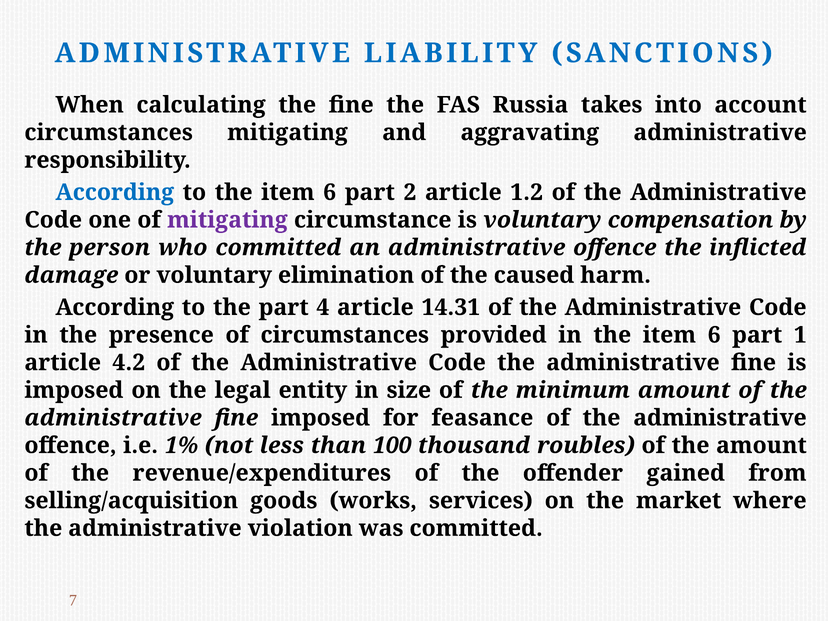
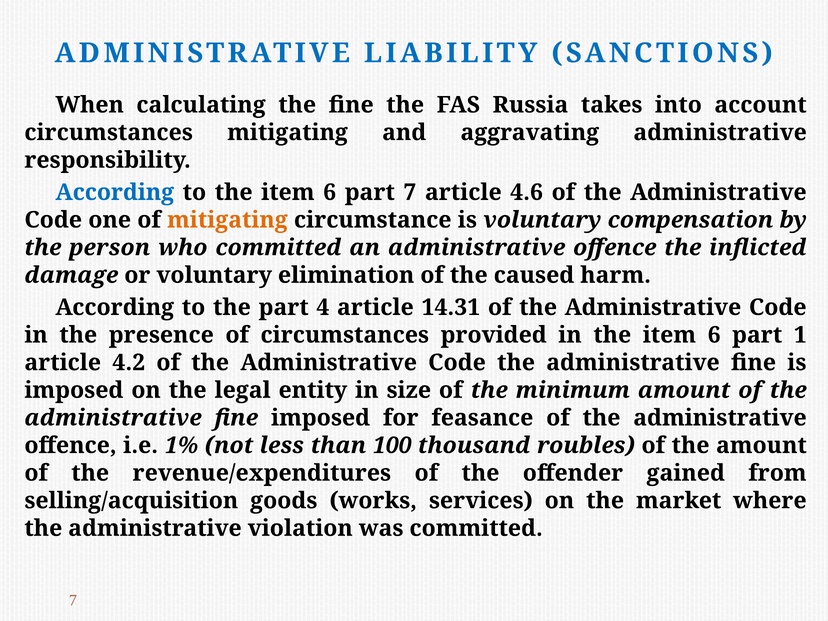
part 2: 2 -> 7
1.2: 1.2 -> 4.6
mitigating at (227, 220) colour: purple -> orange
